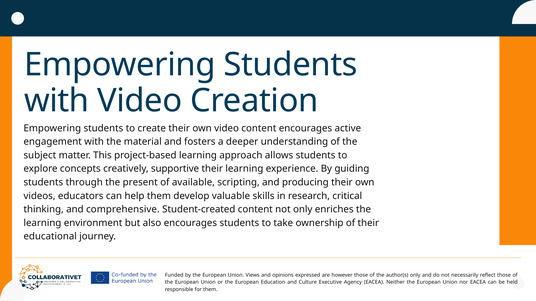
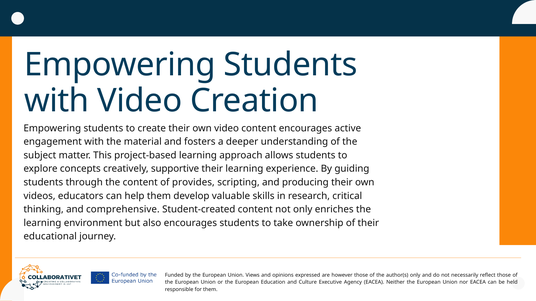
the present: present -> content
available: available -> provides
